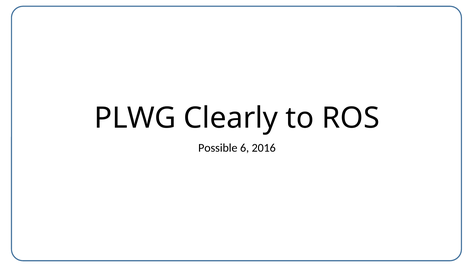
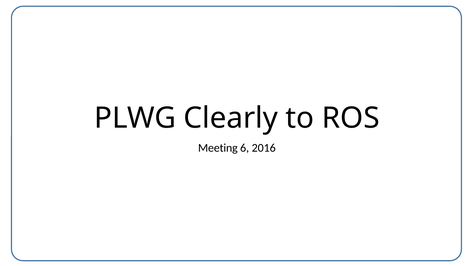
Possible: Possible -> Meeting
